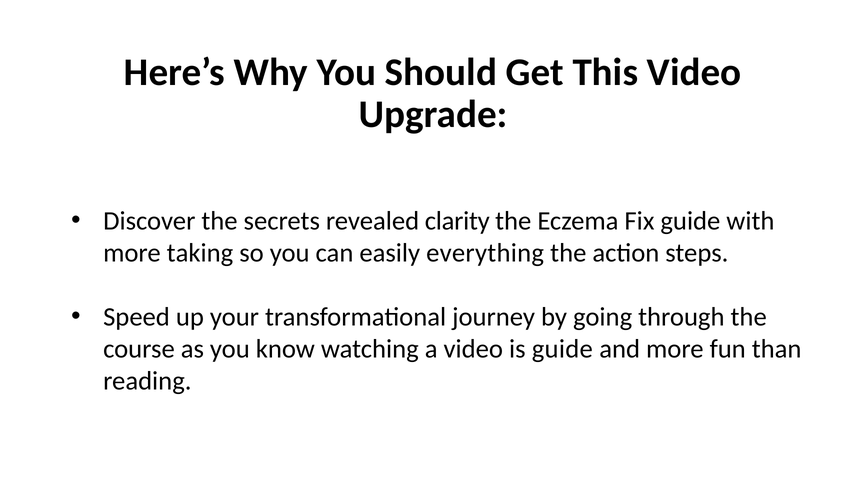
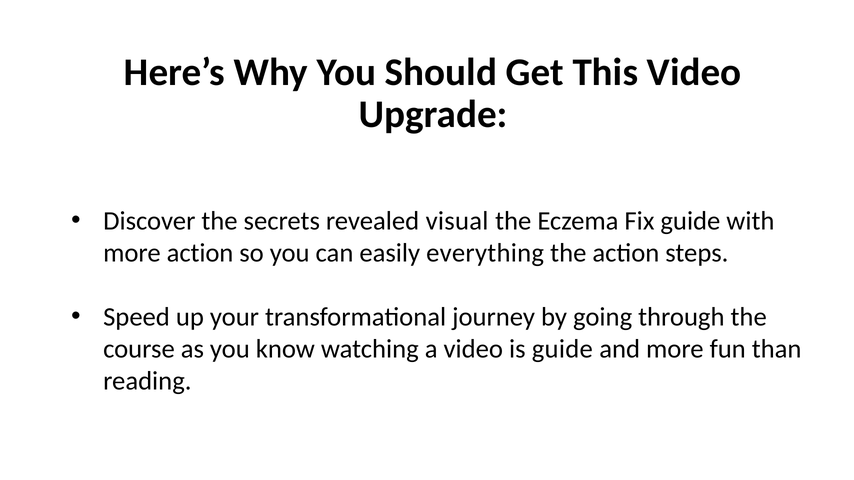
clarity: clarity -> visual
more taking: taking -> action
